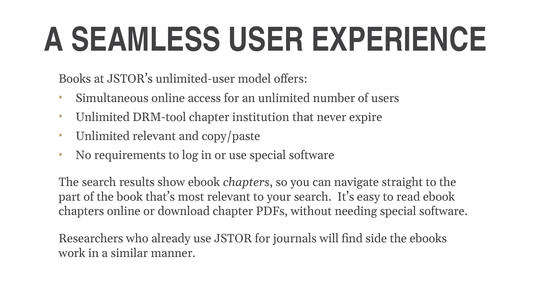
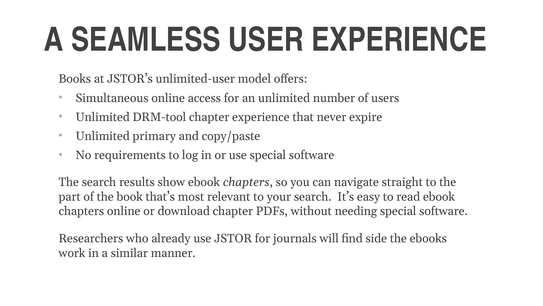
chapter institution: institution -> experience
Unlimited relevant: relevant -> primary
